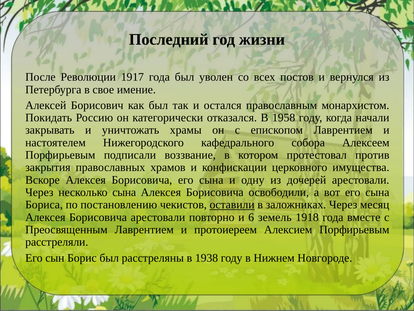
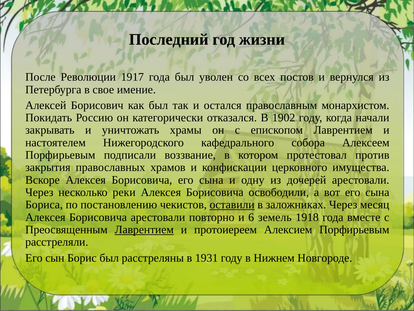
1958: 1958 -> 1902
несколько сына: сына -> реки
Лаврентием at (144, 229) underline: none -> present
1938: 1938 -> 1931
